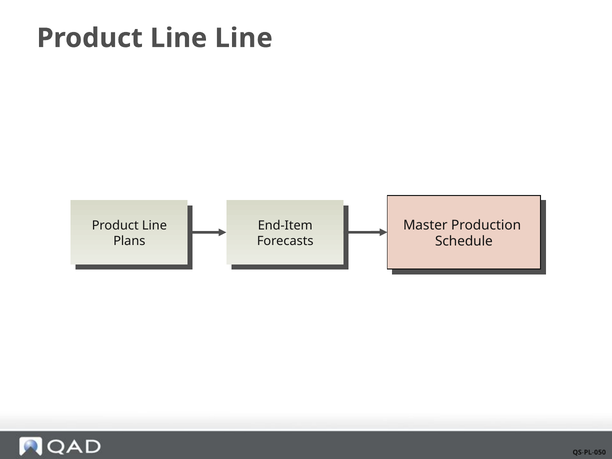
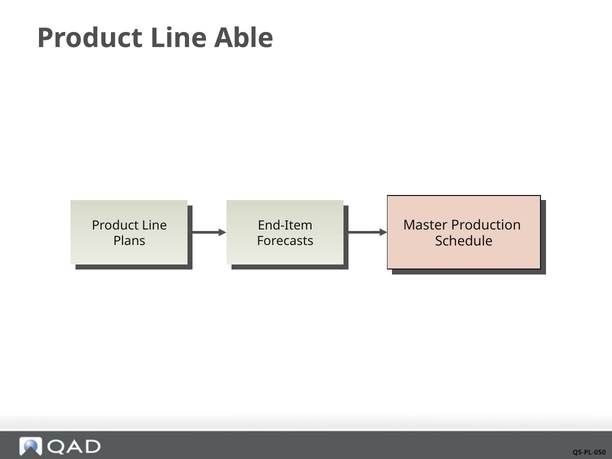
Line Line: Line -> Able
